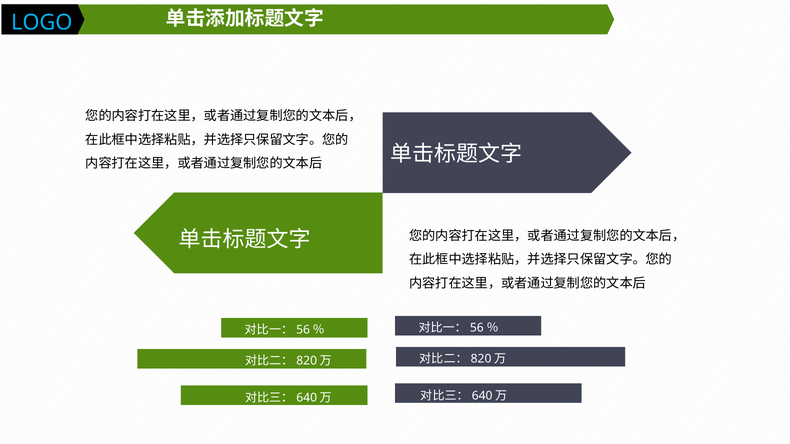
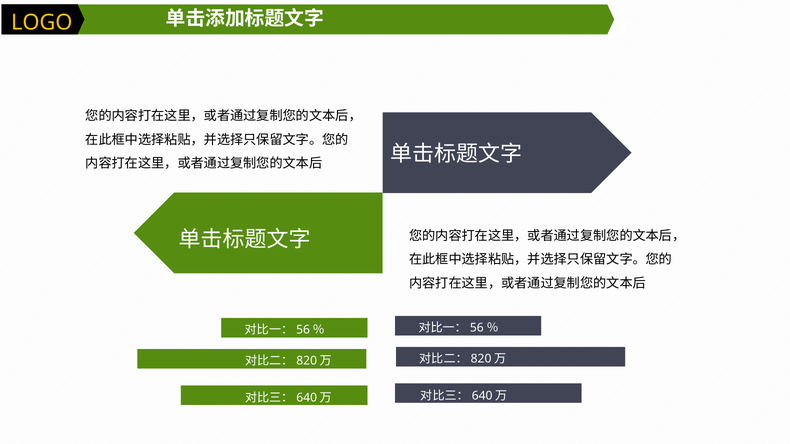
LOGO colour: light blue -> yellow
